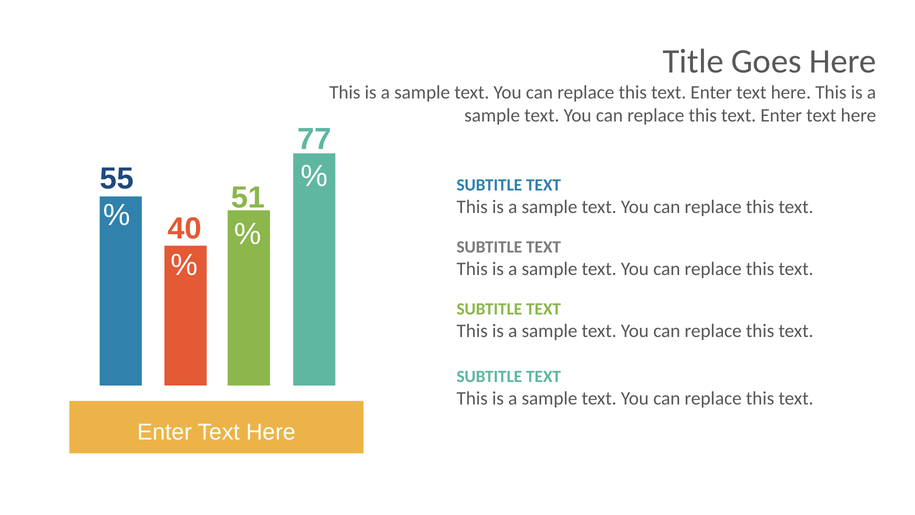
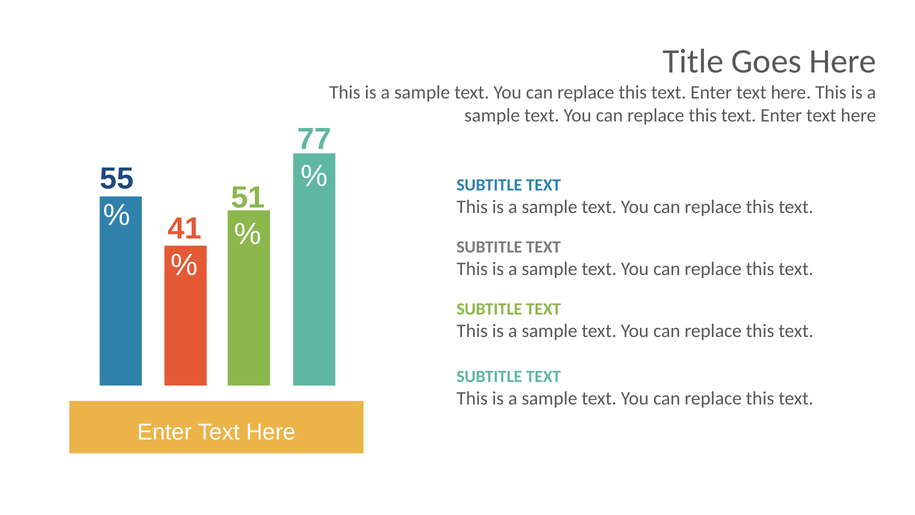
40: 40 -> 41
